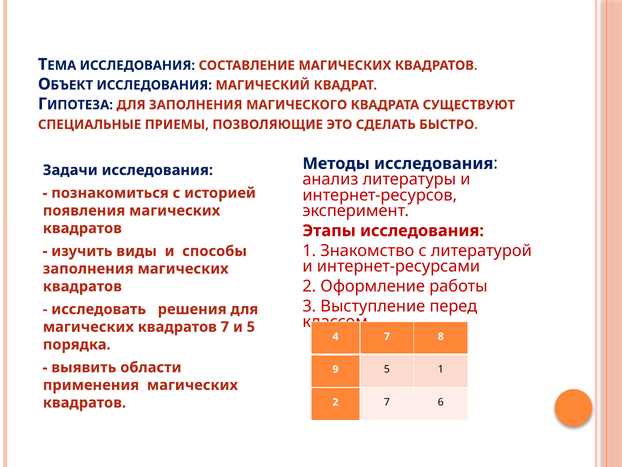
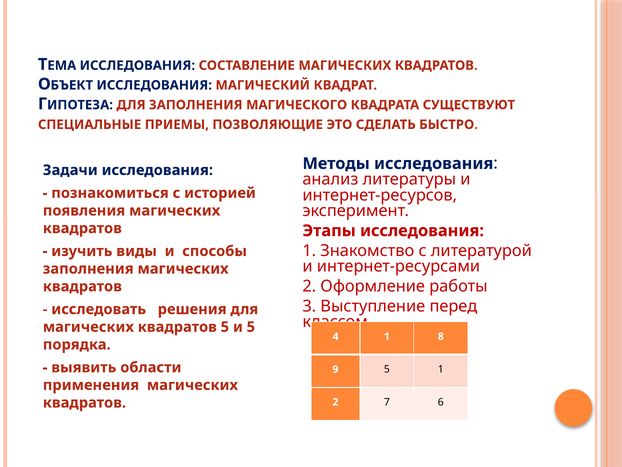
квадратов 7: 7 -> 5
4 7: 7 -> 1
